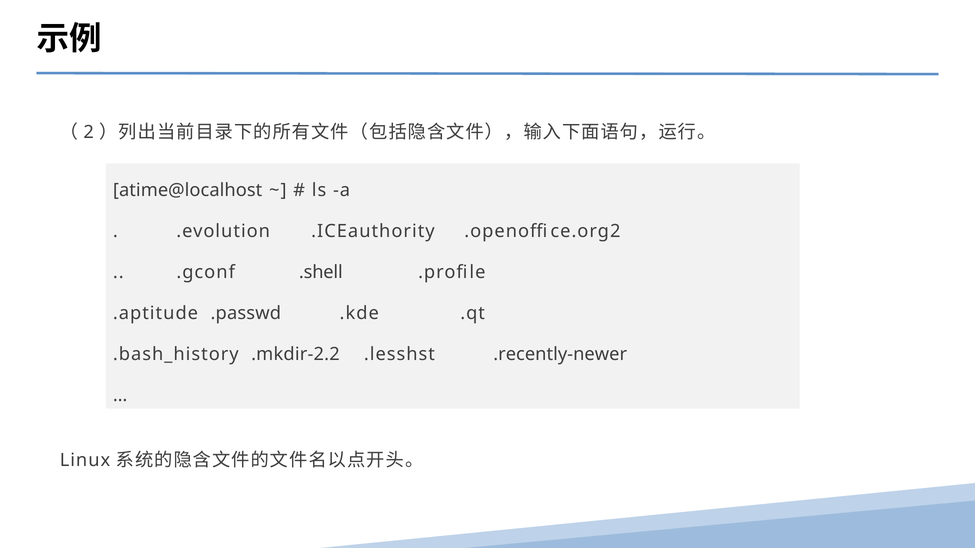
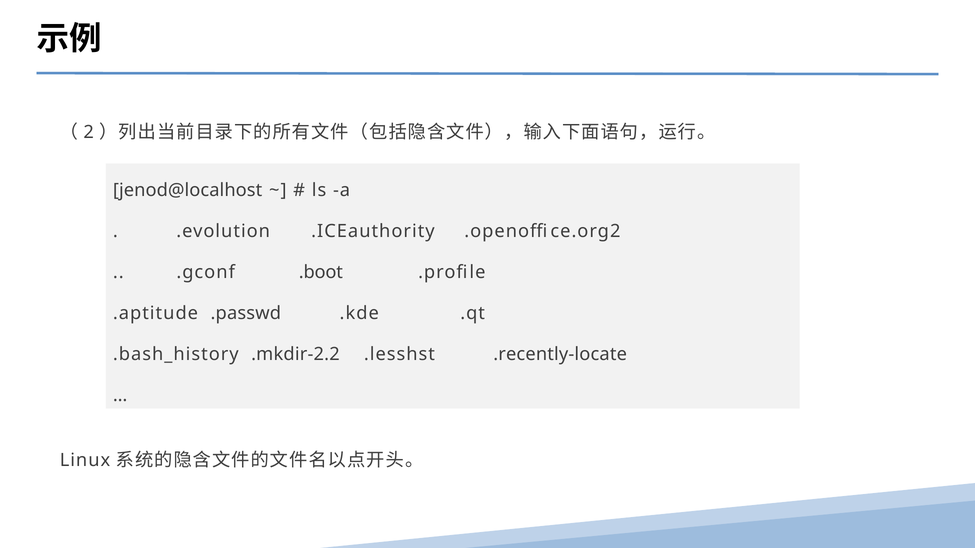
atime@localhost: atime@localhost -> jenod@localhost
.shell: .shell -> .boot
.recently-newer: .recently-newer -> .recently-locate
